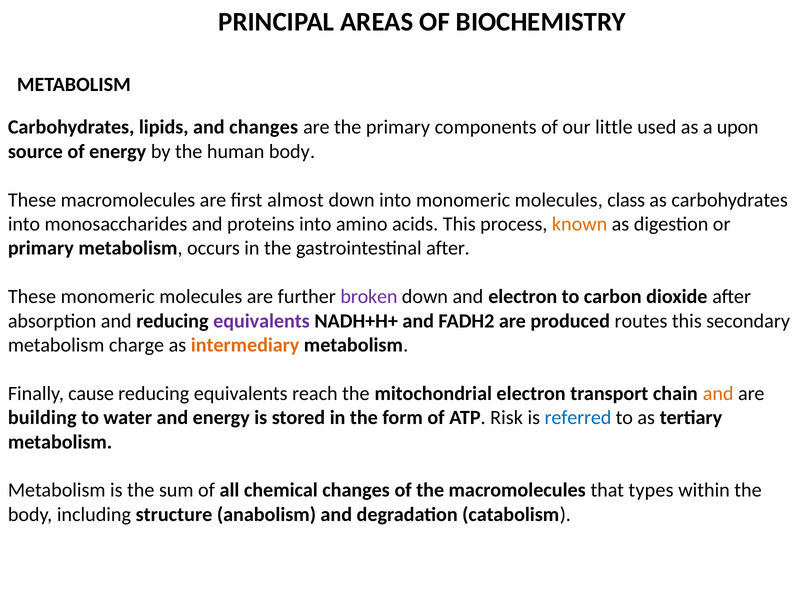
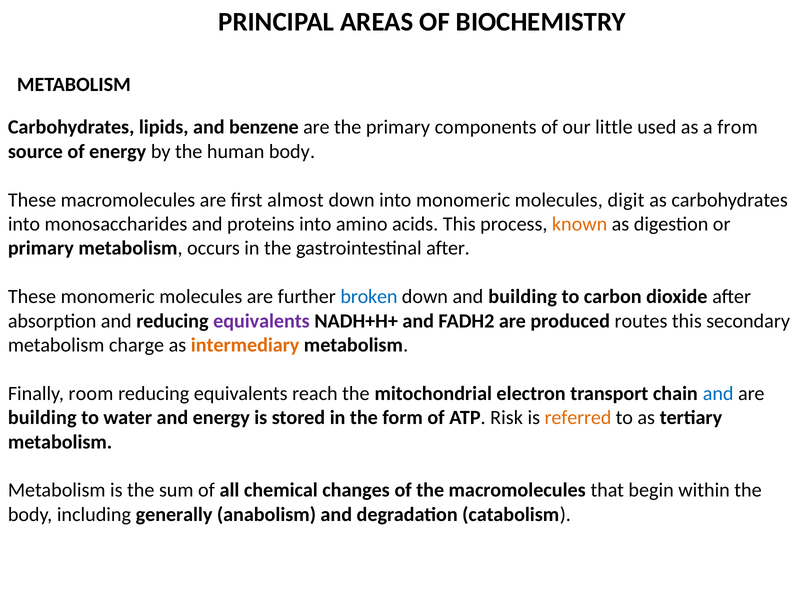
and changes: changes -> benzene
upon: upon -> from
class: class -> digit
broken colour: purple -> blue
and electron: electron -> building
cause: cause -> room
and at (718, 393) colour: orange -> blue
referred colour: blue -> orange
types: types -> begin
structure: structure -> generally
